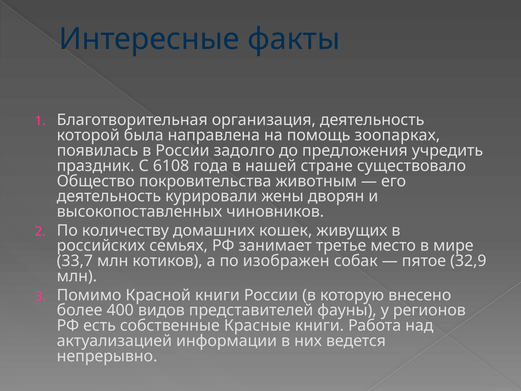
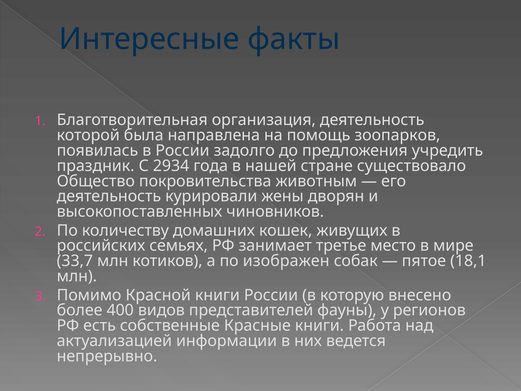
зоопарках: зоопарках -> зоопарков
6108: 6108 -> 2934
32,9: 32,9 -> 18,1
